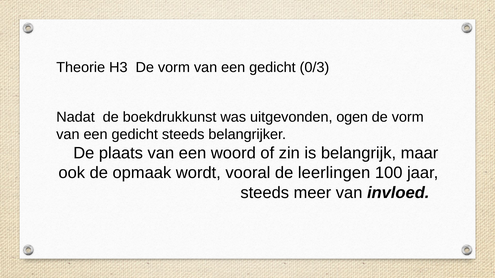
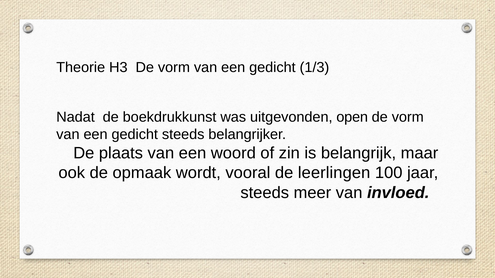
0/3: 0/3 -> 1/3
ogen: ogen -> open
